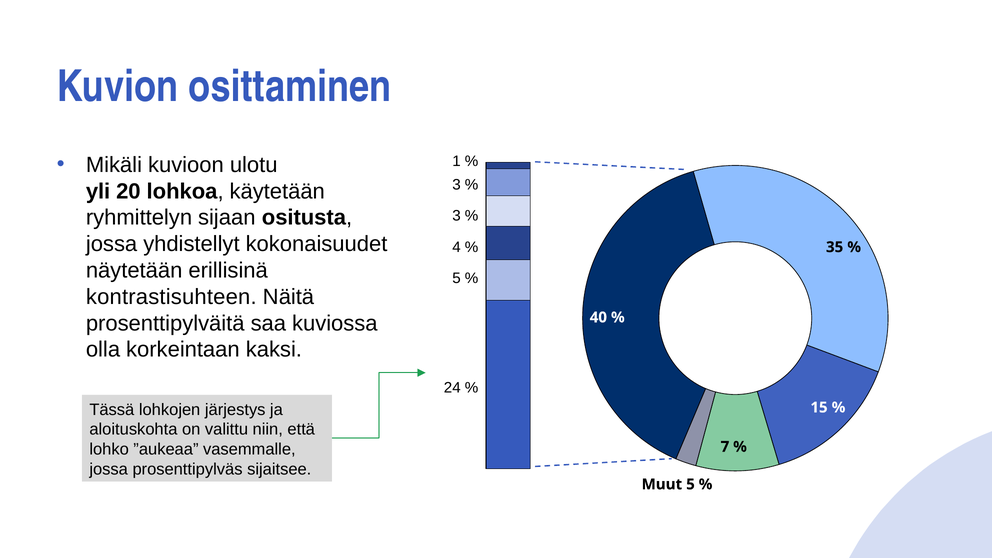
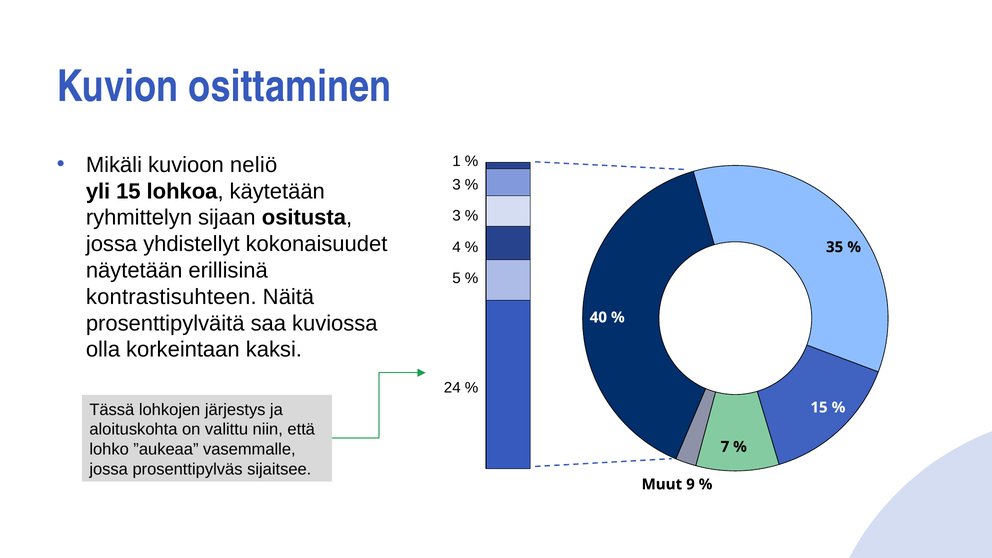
ulotu: ulotu -> neliö
yli 20: 20 -> 15
Muut 5: 5 -> 9
